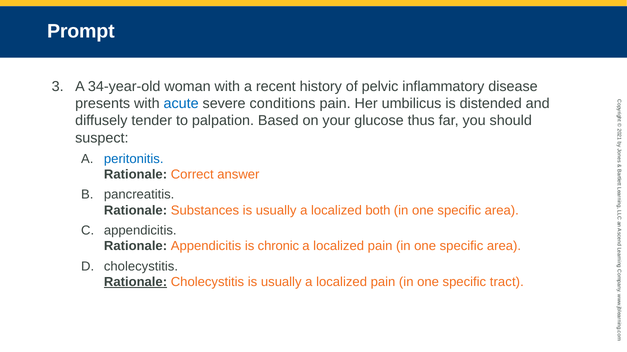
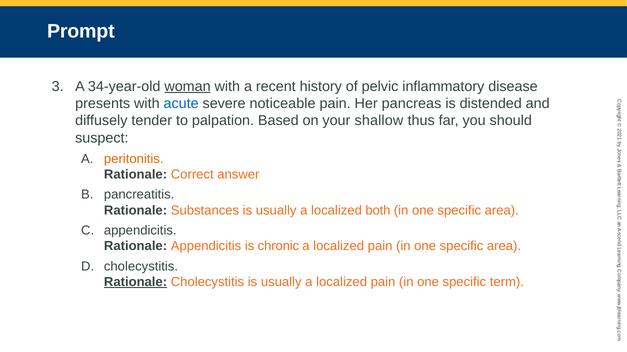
woman underline: none -> present
conditions: conditions -> noticeable
umbilicus: umbilicus -> pancreas
glucose: glucose -> shallow
peritonitis colour: blue -> orange
tract: tract -> term
